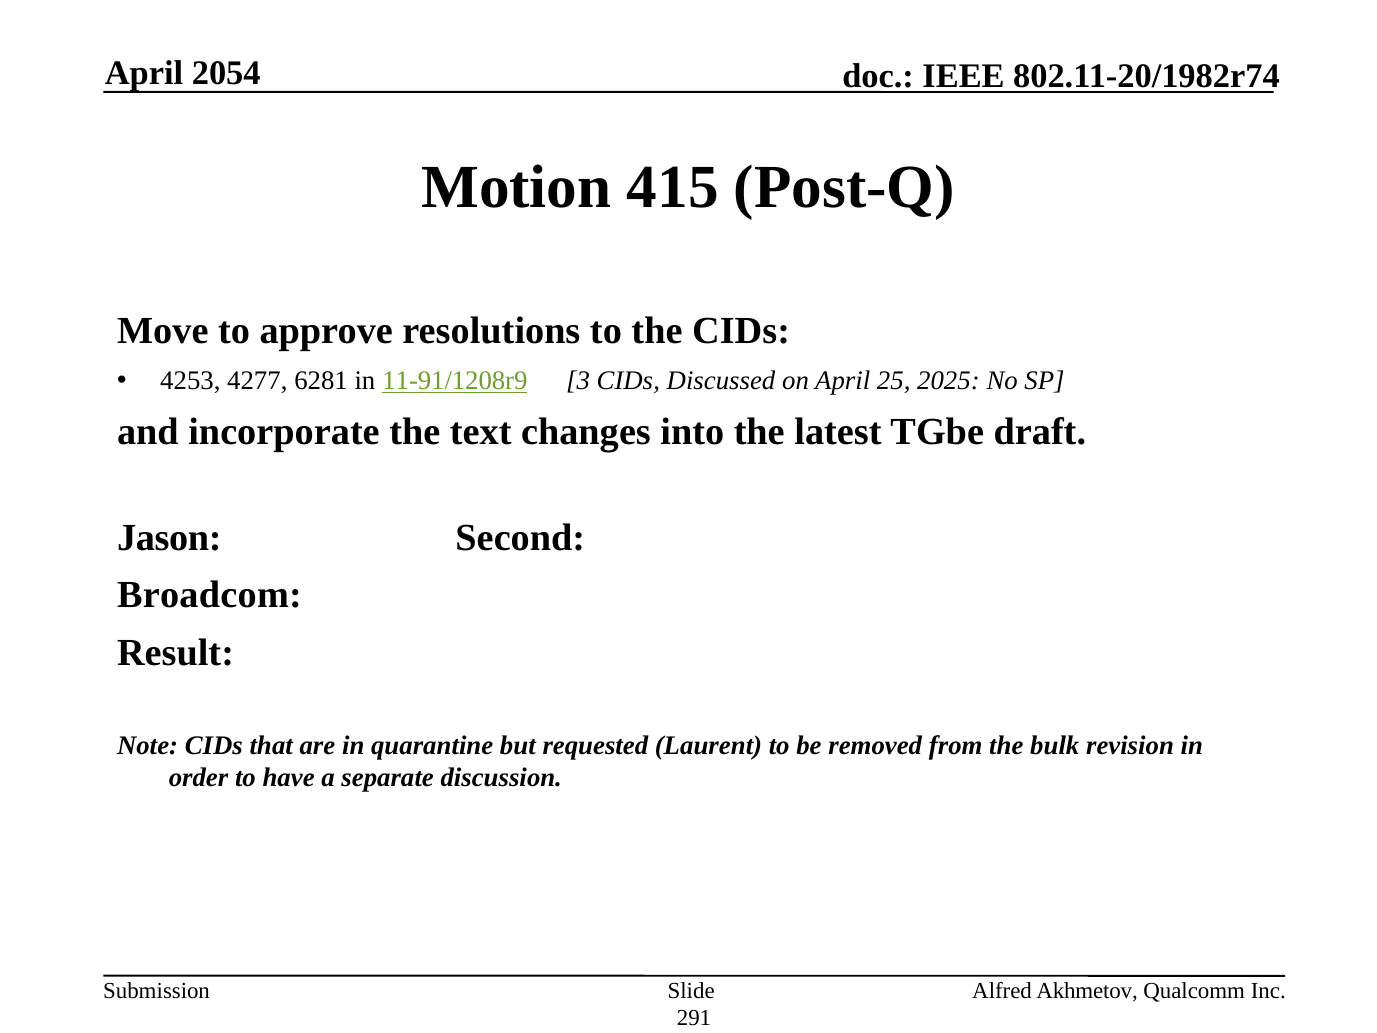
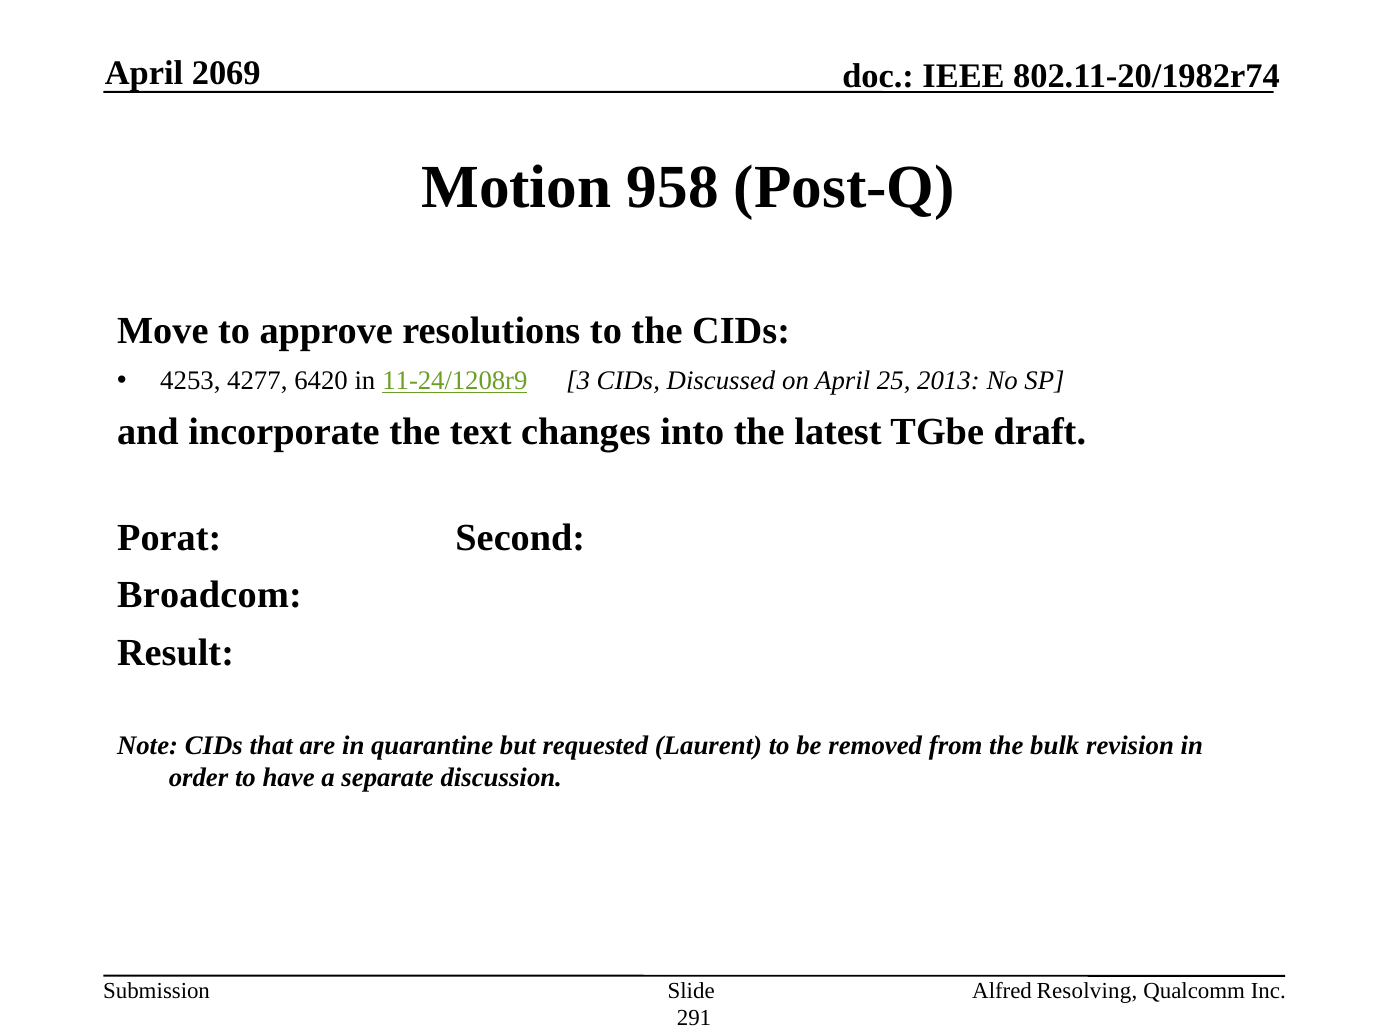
2054: 2054 -> 2069
415: 415 -> 958
6281: 6281 -> 6420
11-91/1208r9: 11-91/1208r9 -> 11-24/1208r9
2025: 2025 -> 2013
Jason: Jason -> Porat
Akhmetov: Akhmetov -> Resolving
